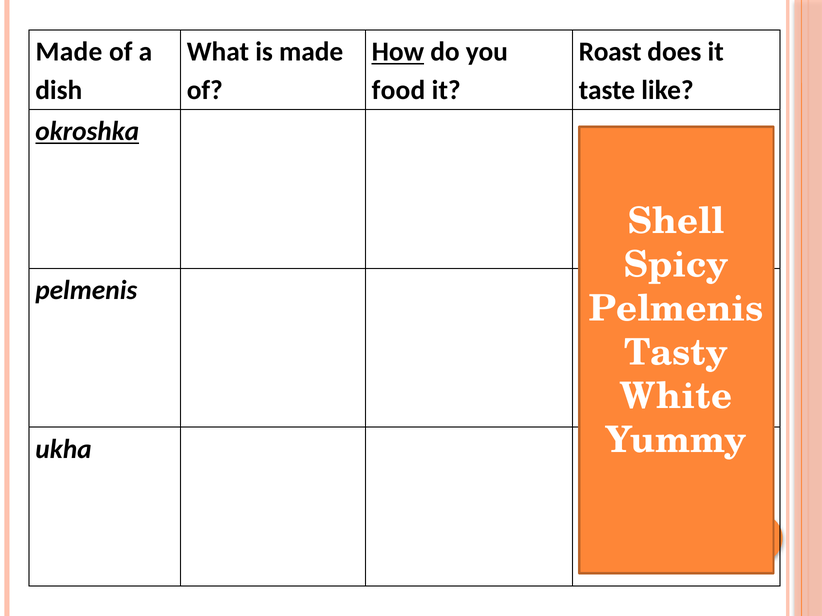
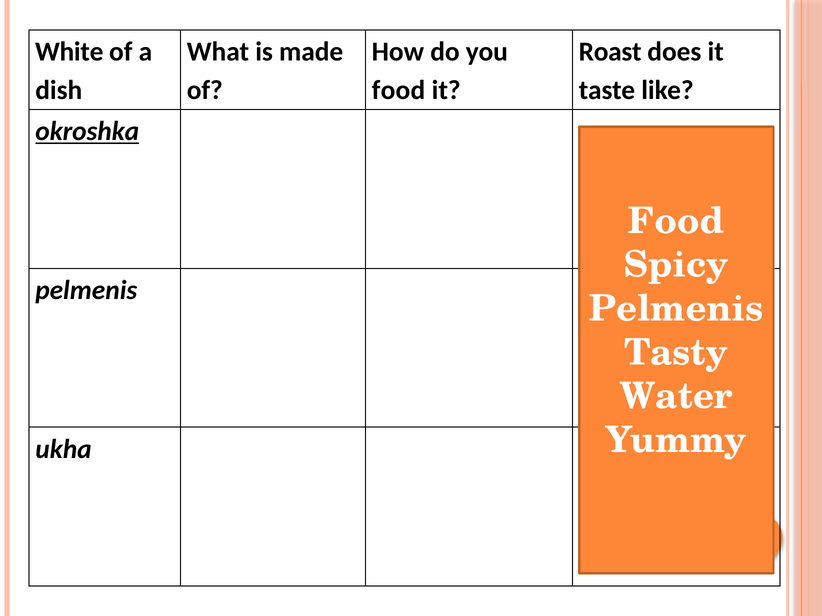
Made at (69, 52): Made -> White
How underline: present -> none
Shell at (676, 221): Shell -> Food
White: White -> Water
